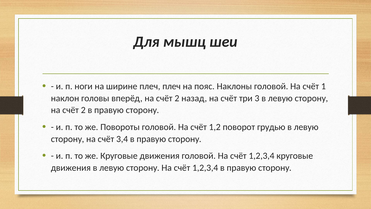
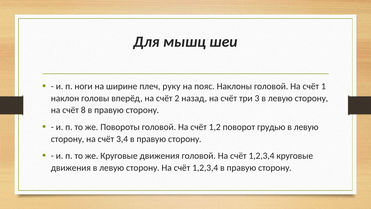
плеч плеч: плеч -> руку
2 at (83, 110): 2 -> 8
